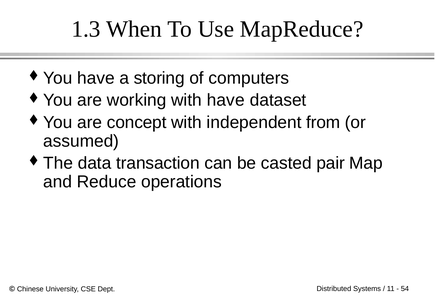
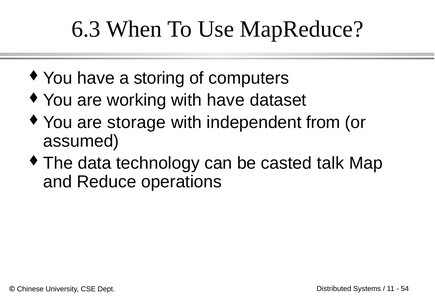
1.3: 1.3 -> 6.3
concept: concept -> storage
transaction: transaction -> technology
pair: pair -> talk
